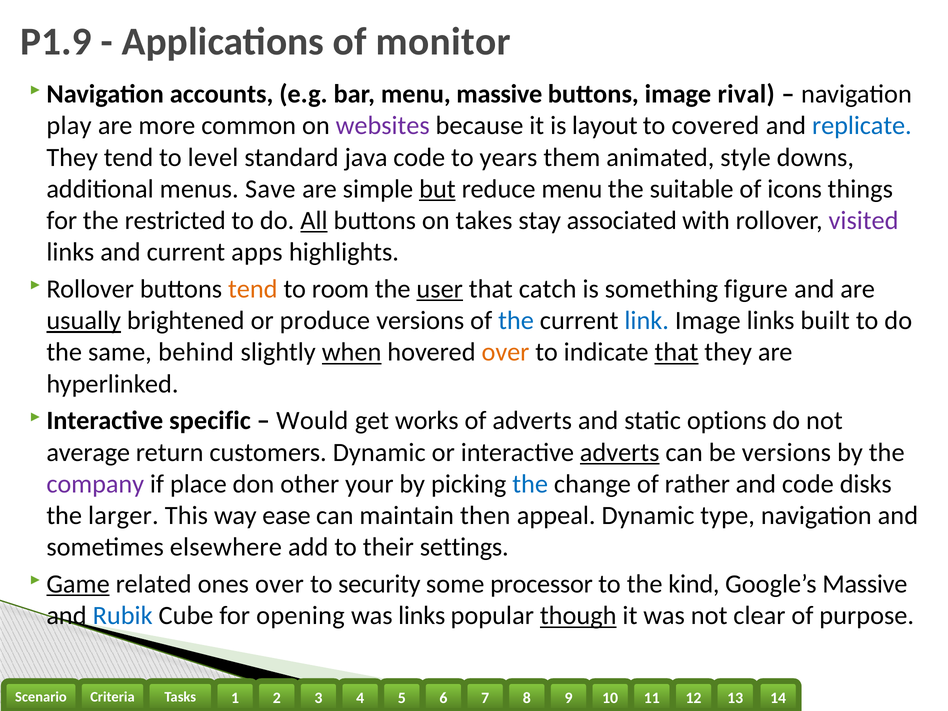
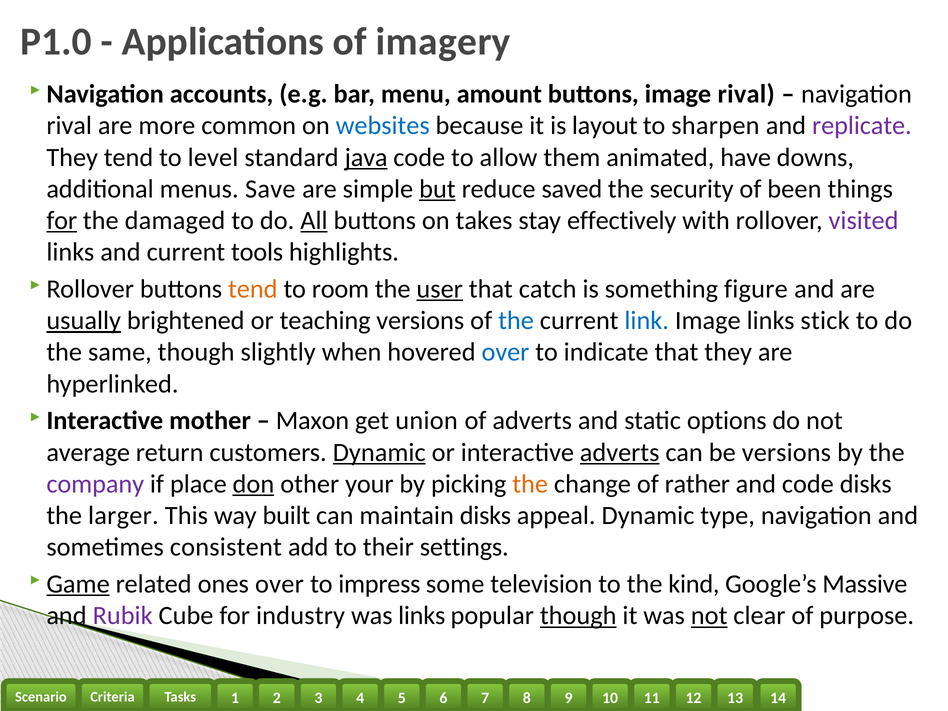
P1.9: P1.9 -> P1.0
monitor: monitor -> imagery
menu massive: massive -> amount
play at (69, 126): play -> rival
websites colour: purple -> blue
covered: covered -> sharpen
replicate colour: blue -> purple
java underline: none -> present
years: years -> allow
style: style -> have
reduce menu: menu -> saved
suitable: suitable -> security
icons: icons -> been
for at (62, 221) underline: none -> present
restricted: restricted -> damaged
associated: associated -> effectively
apps: apps -> tools
produce: produce -> teaching
built: built -> stick
same behind: behind -> though
when underline: present -> none
over at (505, 352) colour: orange -> blue
that at (676, 352) underline: present -> none
specific: specific -> mother
Would: Would -> Maxon
works: works -> union
Dynamic at (379, 452) underline: none -> present
don underline: none -> present
the at (530, 484) colour: blue -> orange
ease: ease -> built
maintain then: then -> disks
elsewhere: elsewhere -> consistent
security: security -> impress
processor: processor -> television
Rubik colour: blue -> purple
opening: opening -> industry
not at (709, 616) underline: none -> present
